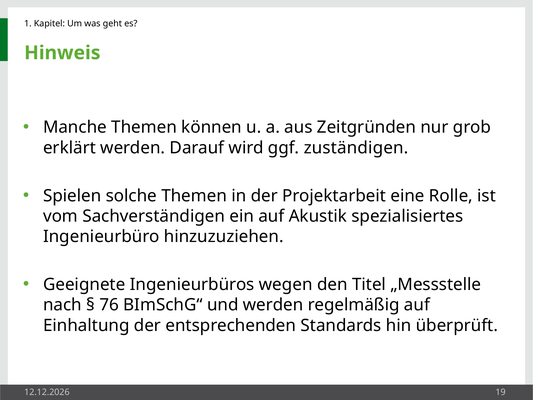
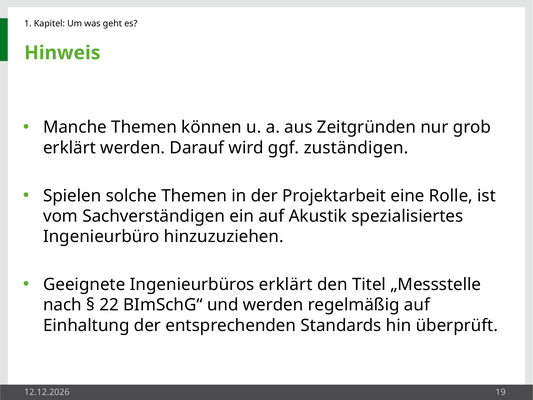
Ingenieurbüros wegen: wegen -> erklärt
76: 76 -> 22
